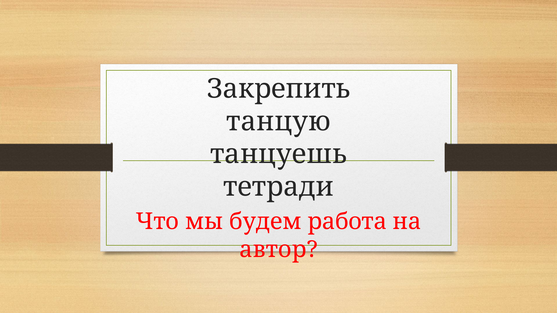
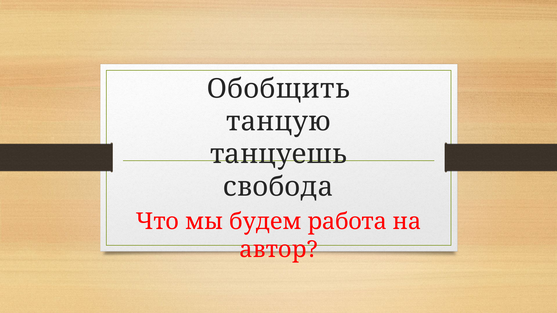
Закрепить: Закрепить -> Обобщить
тетради: тетради -> свобода
